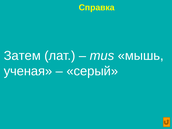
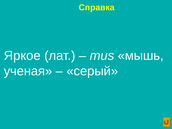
Затем: Затем -> Яркое
